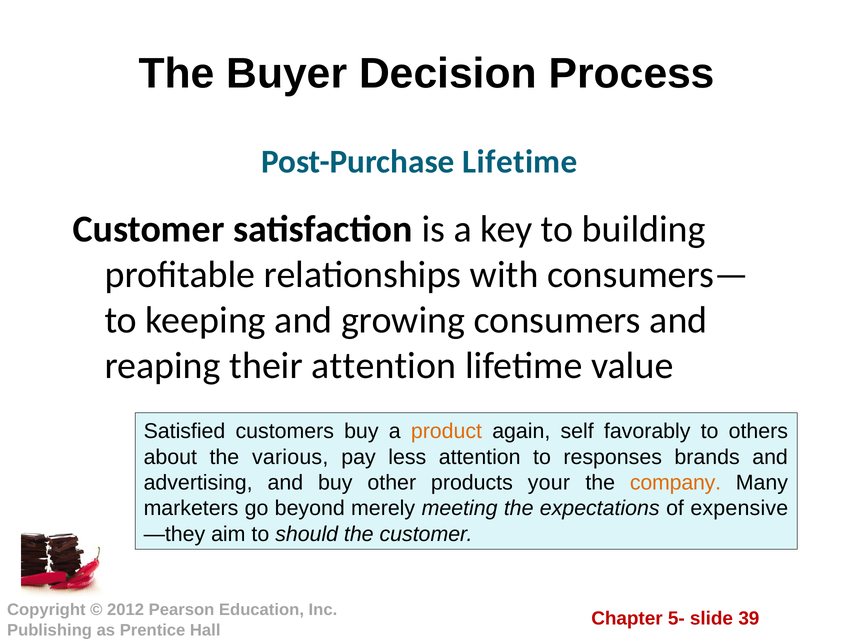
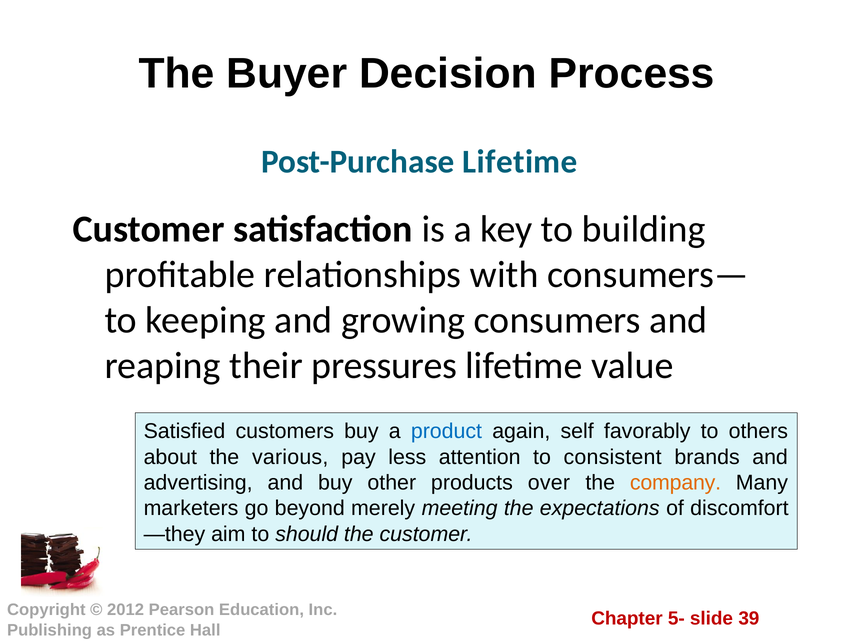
their attention: attention -> pressures
product colour: orange -> blue
responses: responses -> consistent
your: your -> over
expensive: expensive -> discomfort
